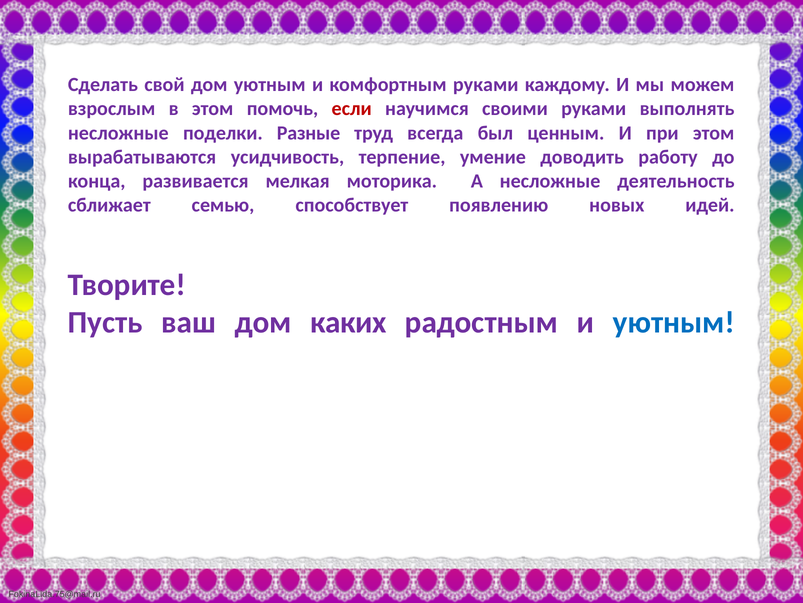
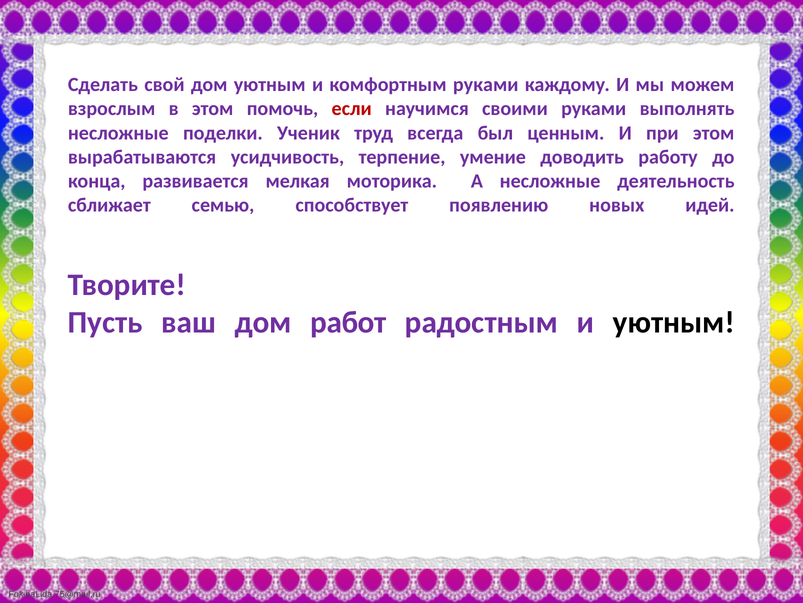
Разные: Разные -> Ученик
каких: каких -> работ
уютным at (674, 322) colour: blue -> black
